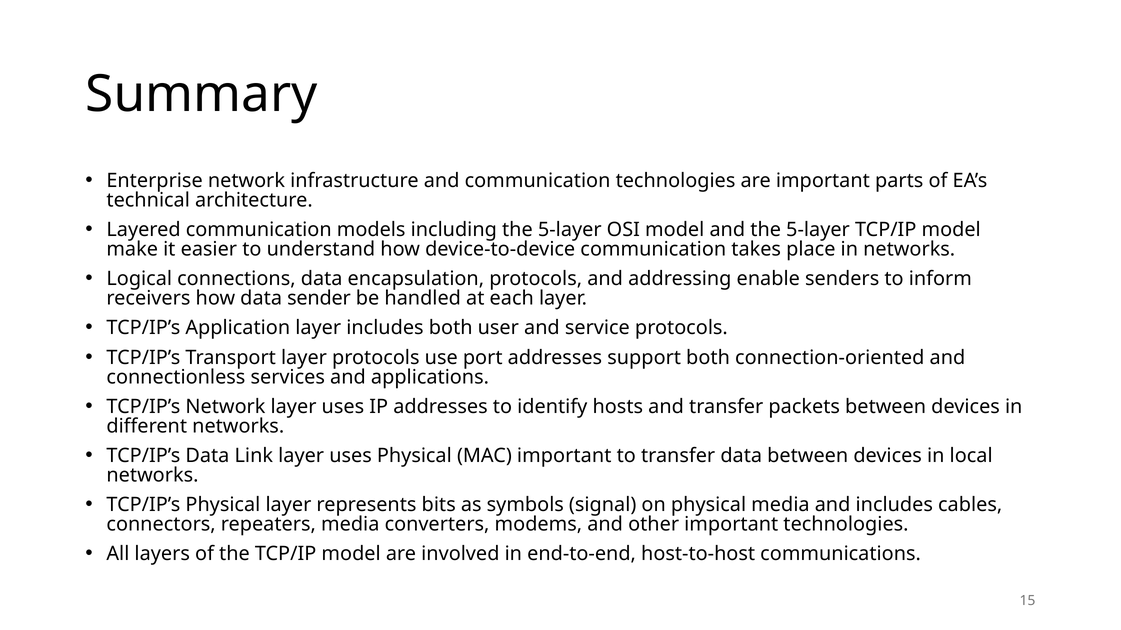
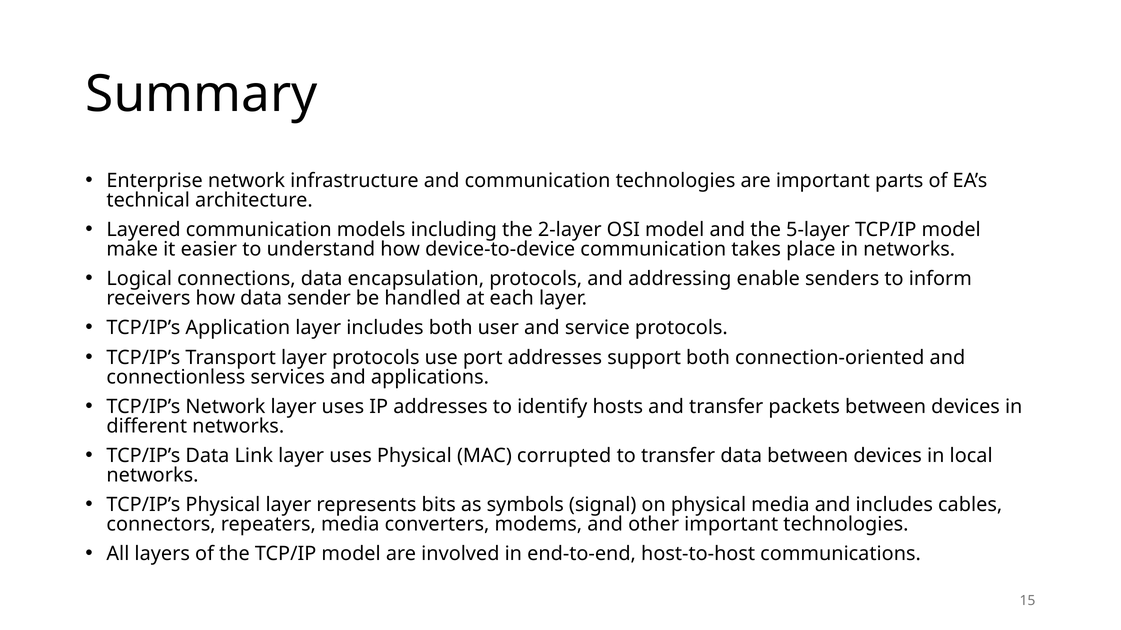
including the 5-layer: 5-layer -> 2-layer
MAC important: important -> corrupted
